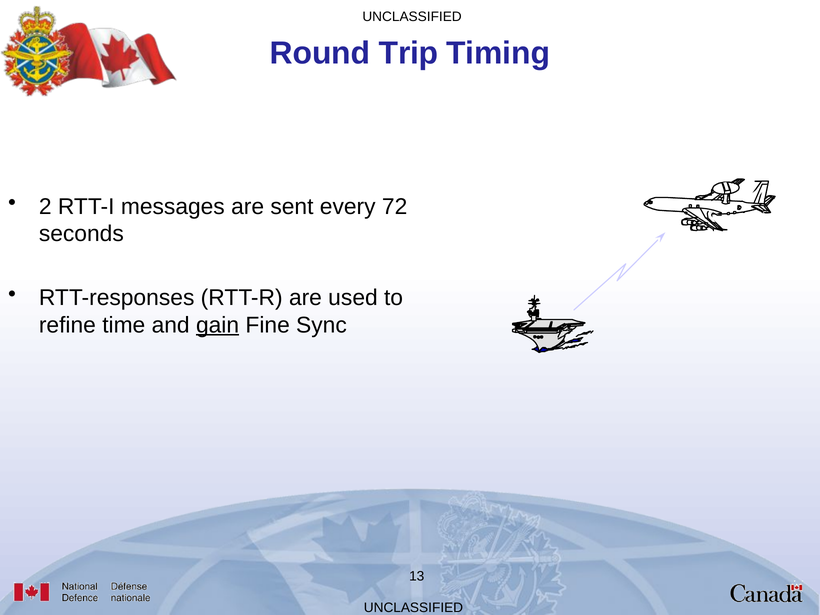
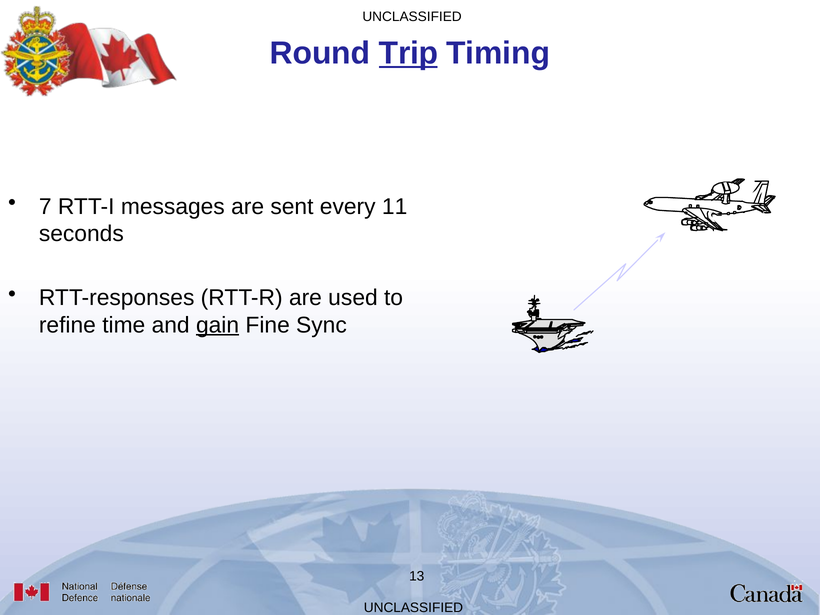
Trip underline: none -> present
2: 2 -> 7
72: 72 -> 11
